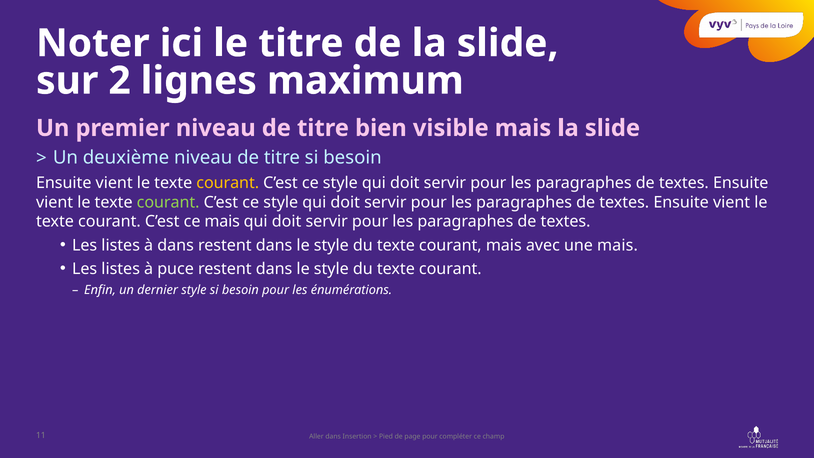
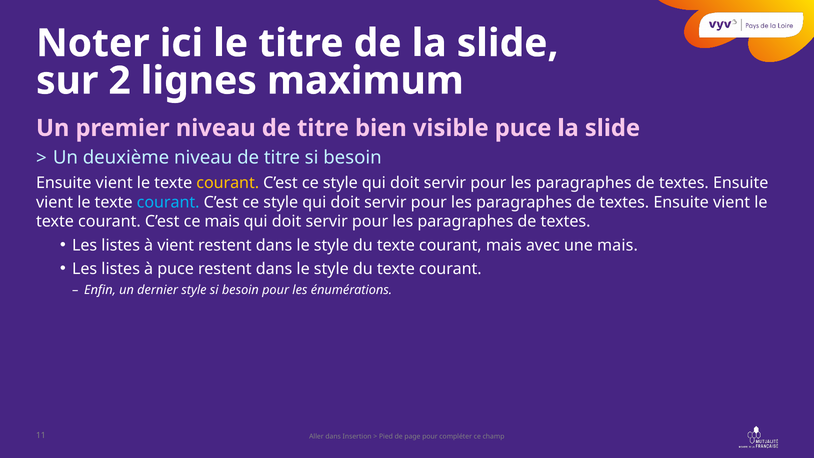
visible mais: mais -> puce
courant at (168, 202) colour: light green -> light blue
à dans: dans -> vient
